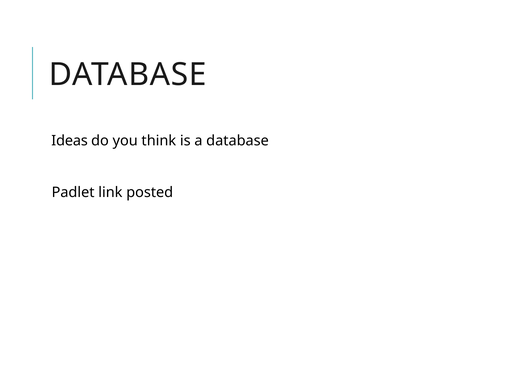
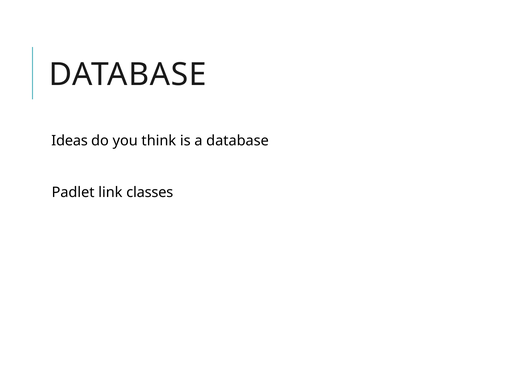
posted: posted -> classes
